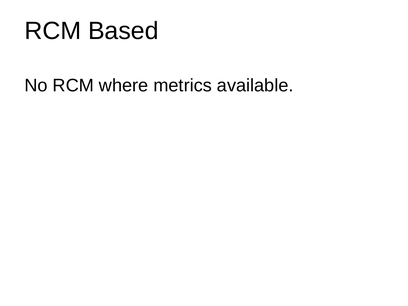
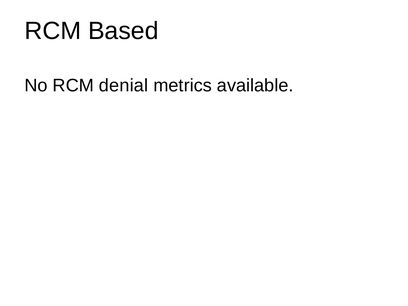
where: where -> denial
